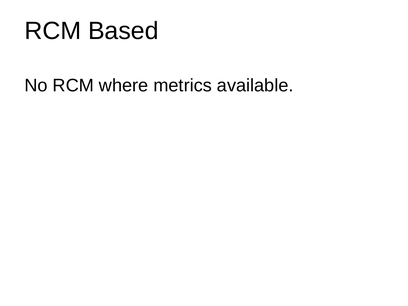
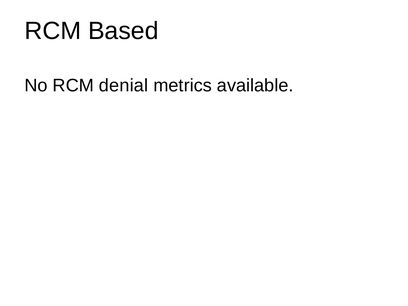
where: where -> denial
